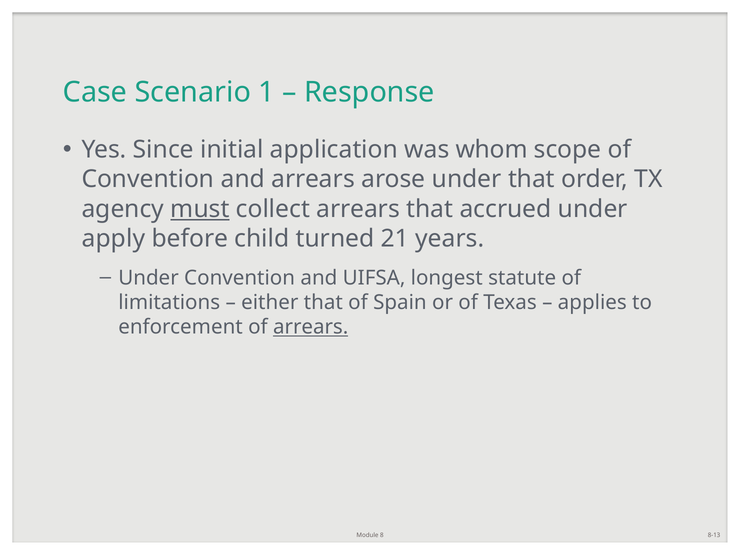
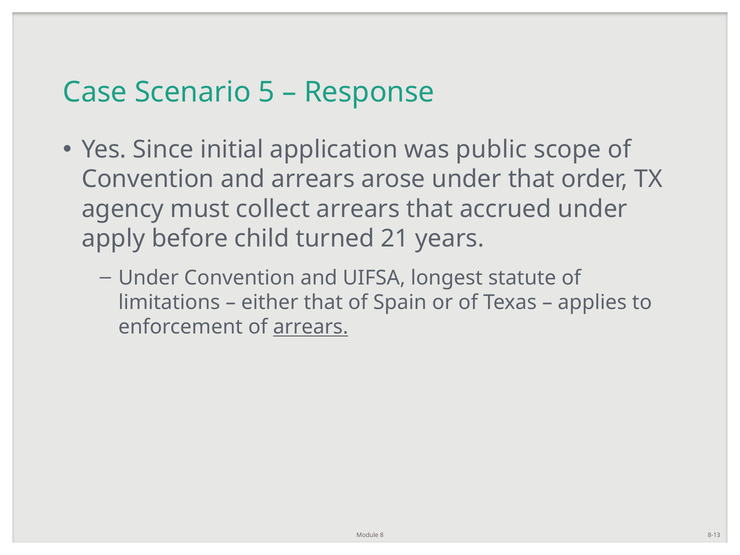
1: 1 -> 5
whom: whom -> public
must underline: present -> none
